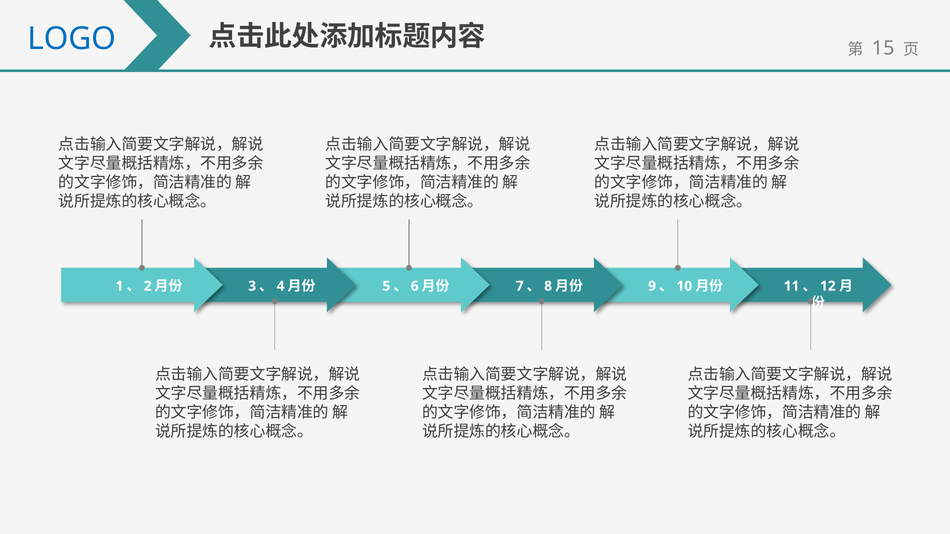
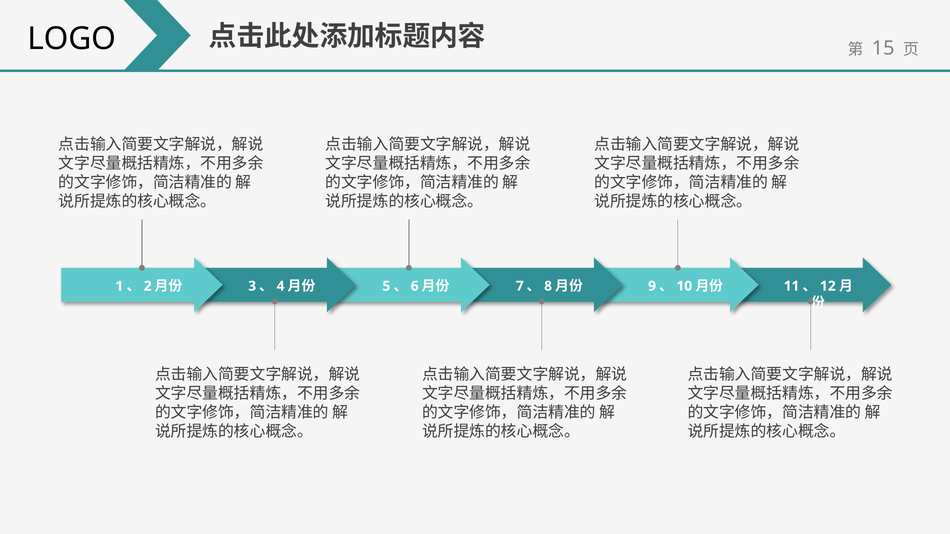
LOGO colour: blue -> black
